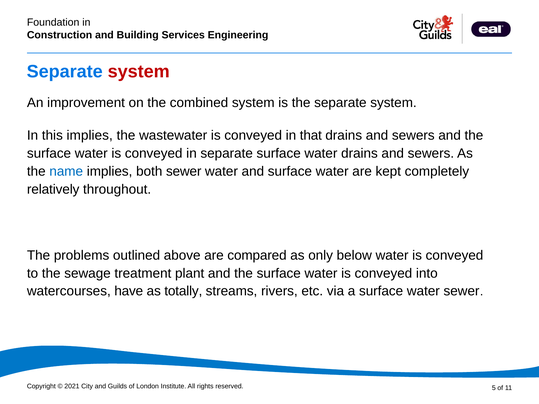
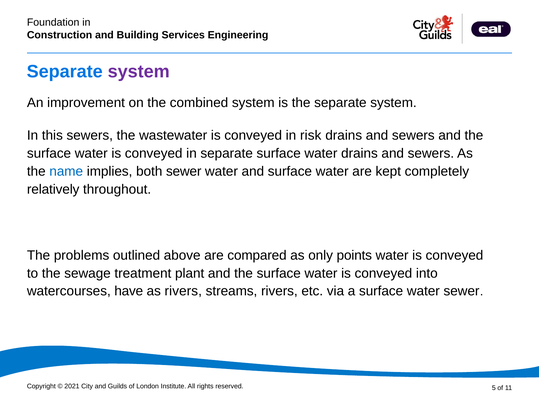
system at (139, 71) colour: red -> purple
this implies: implies -> sewers
that: that -> risk
below: below -> points
as totally: totally -> rivers
